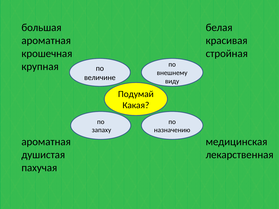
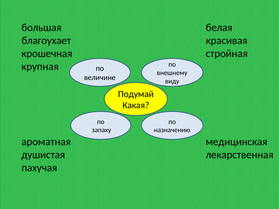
ароматная at (46, 41): ароматная -> благоухает
